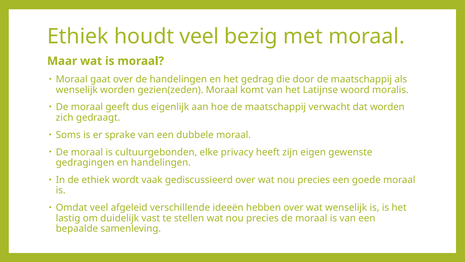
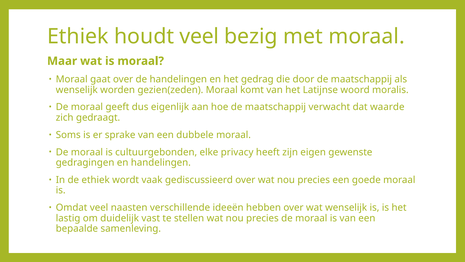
dat worden: worden -> waarde
afgeleid: afgeleid -> naasten
